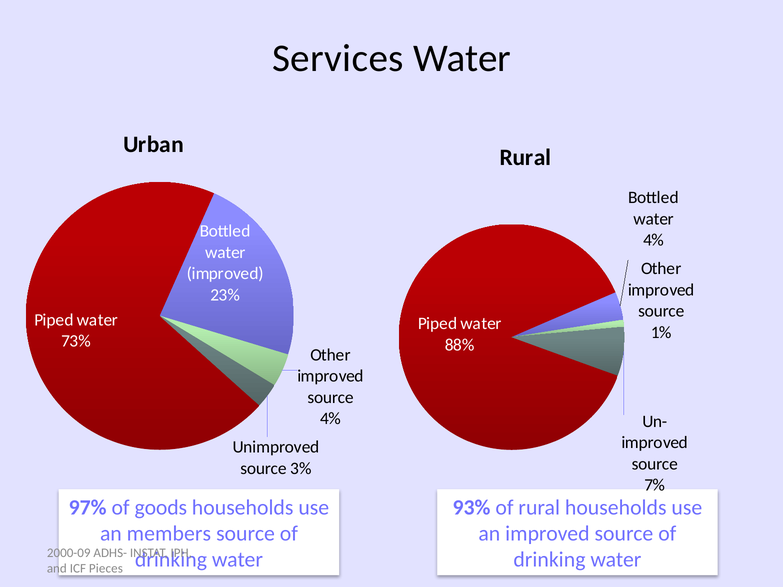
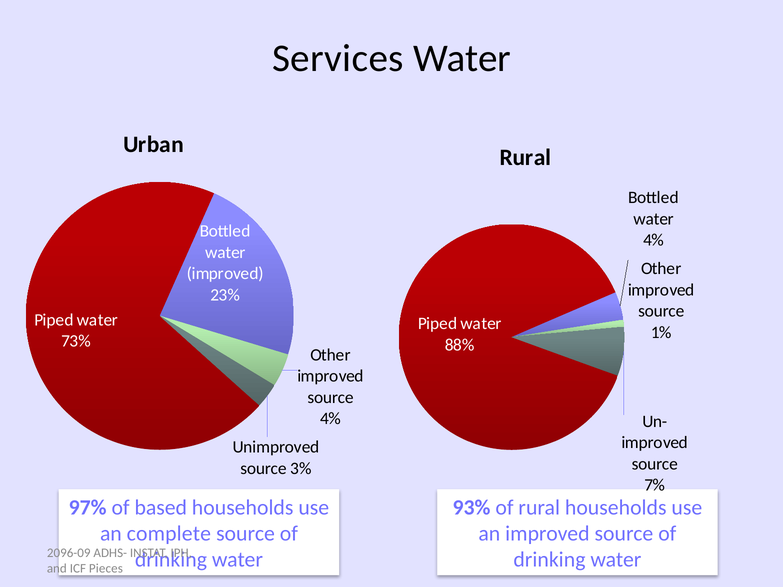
goods: goods -> based
members: members -> complete
2000-09: 2000-09 -> 2096-09
